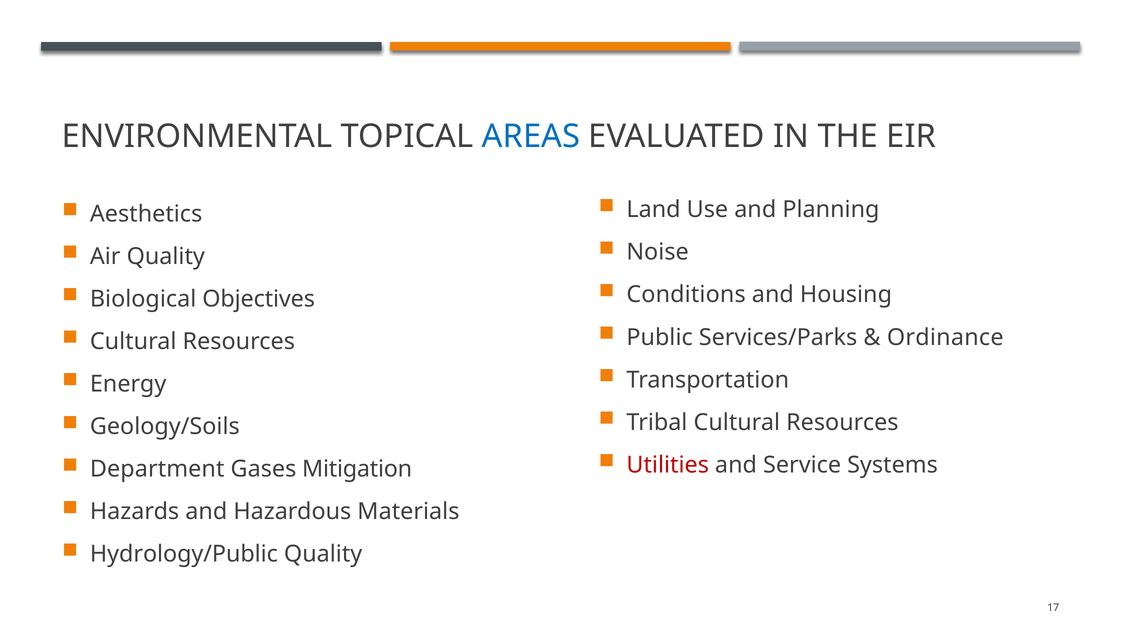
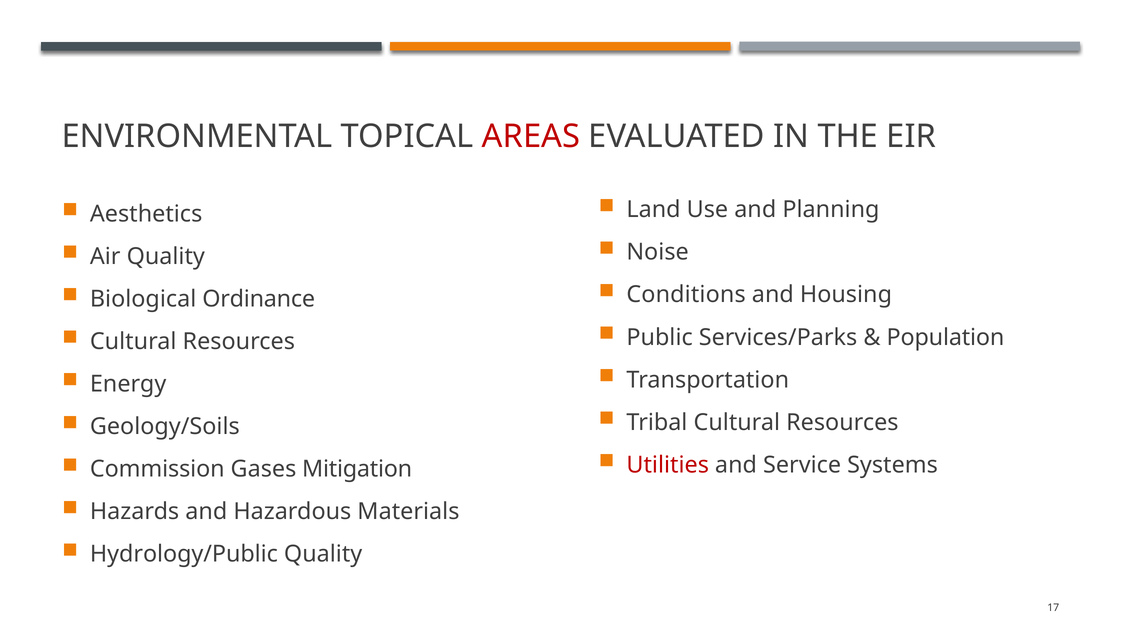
AREAS colour: blue -> red
Objectives: Objectives -> Ordinance
Ordinance: Ordinance -> Population
Department: Department -> Commission
